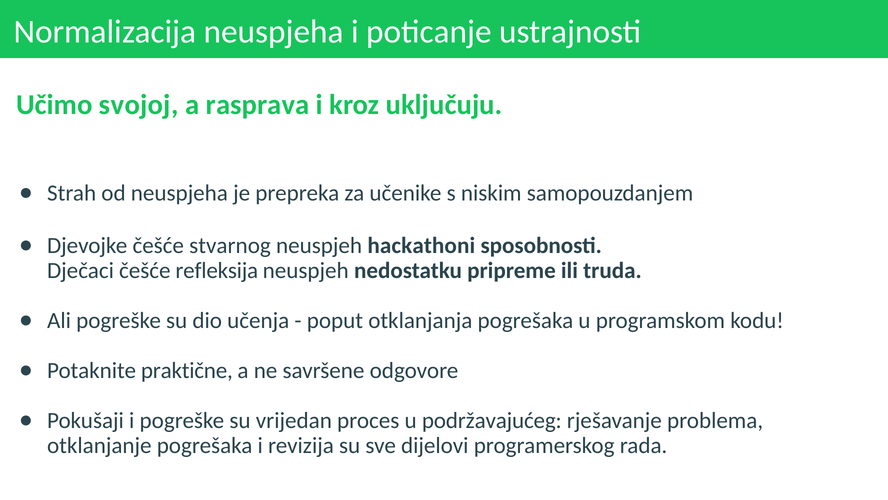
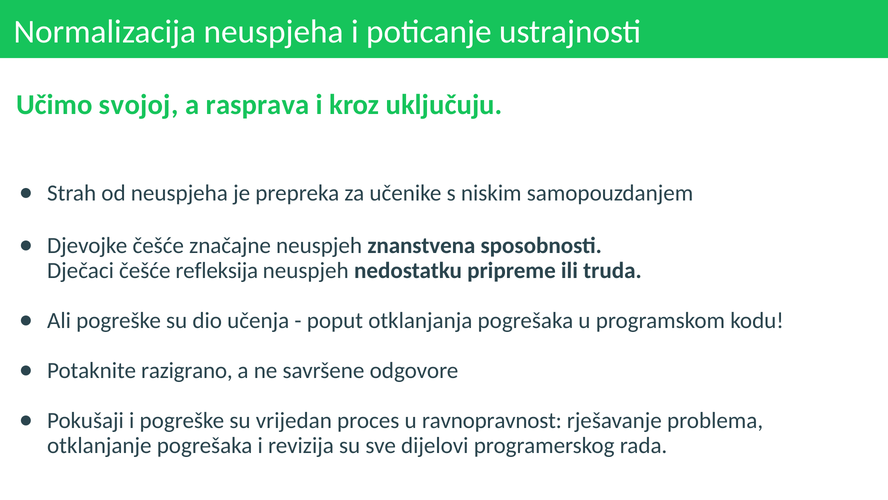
stvarnog: stvarnog -> značajne
hackathoni: hackathoni -> znanstvena
praktične: praktične -> razigrano
podržavajućeg: podržavajućeg -> ravnopravnost
